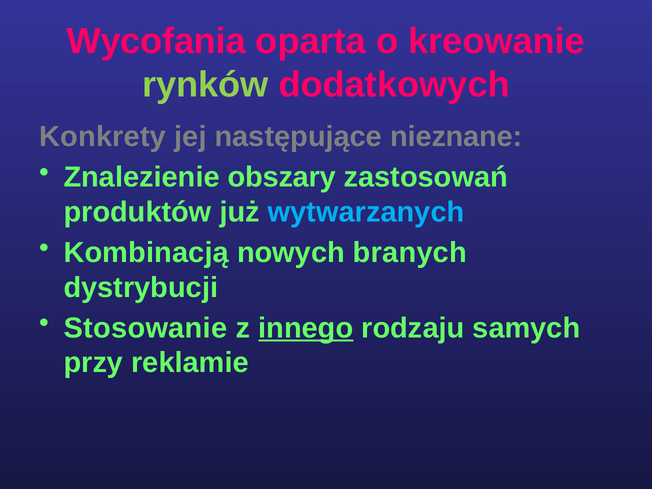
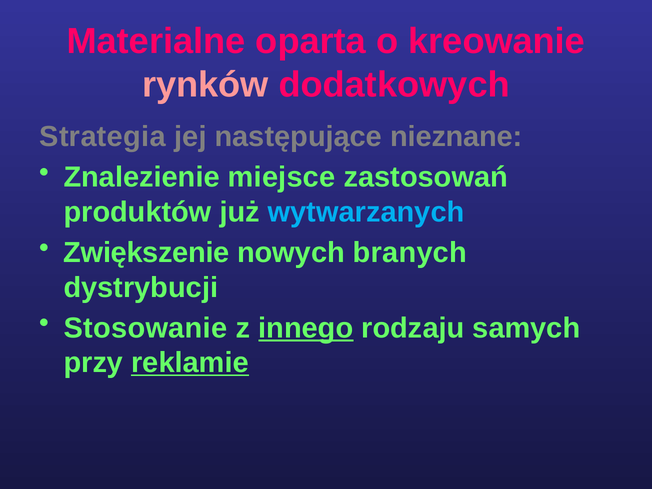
Wycofania: Wycofania -> Materialne
rynków colour: light green -> pink
Konkrety: Konkrety -> Strategia
obszary: obszary -> miejsce
Kombinacją: Kombinacją -> Zwiększenie
reklamie underline: none -> present
